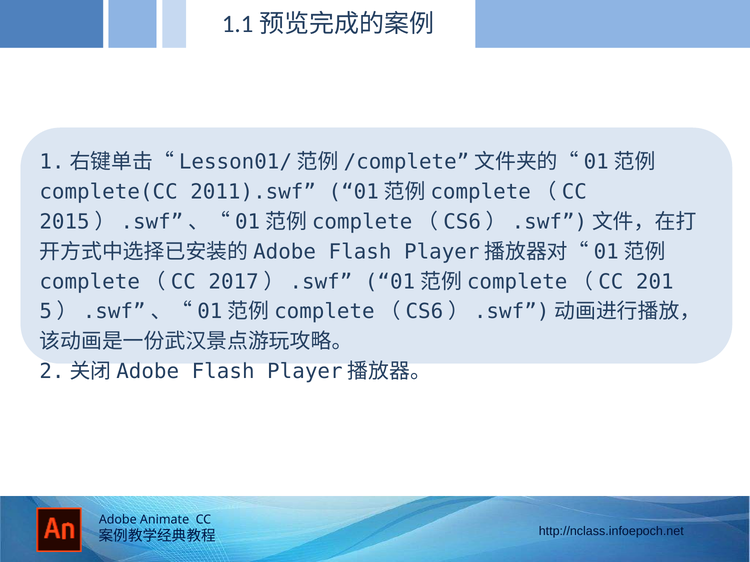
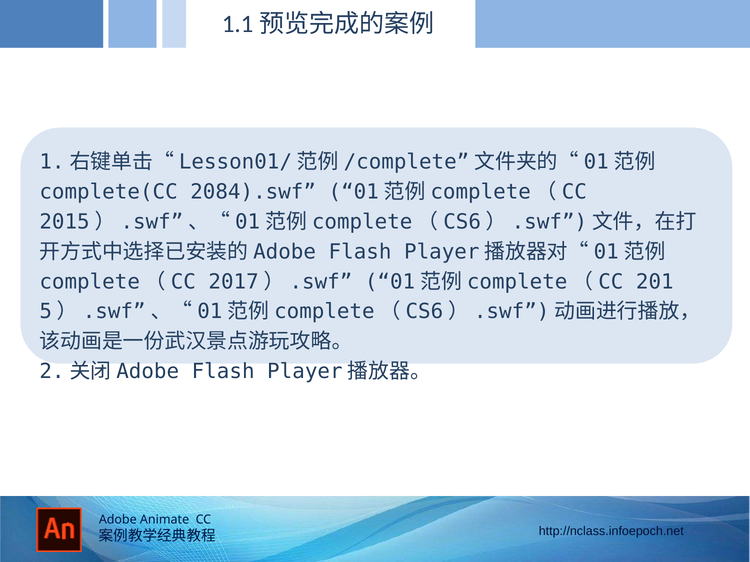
2011).swf: 2011).swf -> 2084).swf
